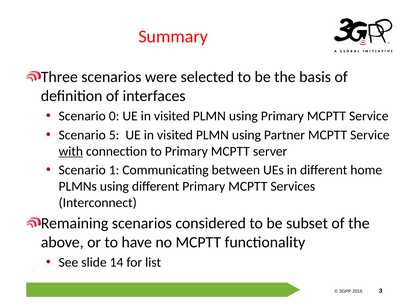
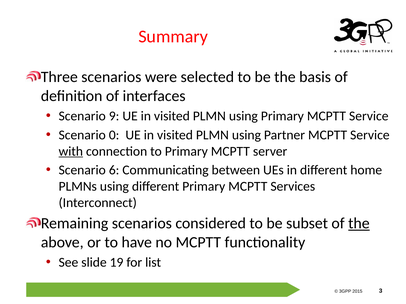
0: 0 -> 9
5: 5 -> 0
1: 1 -> 6
the at (359, 224) underline: none -> present
14: 14 -> 19
